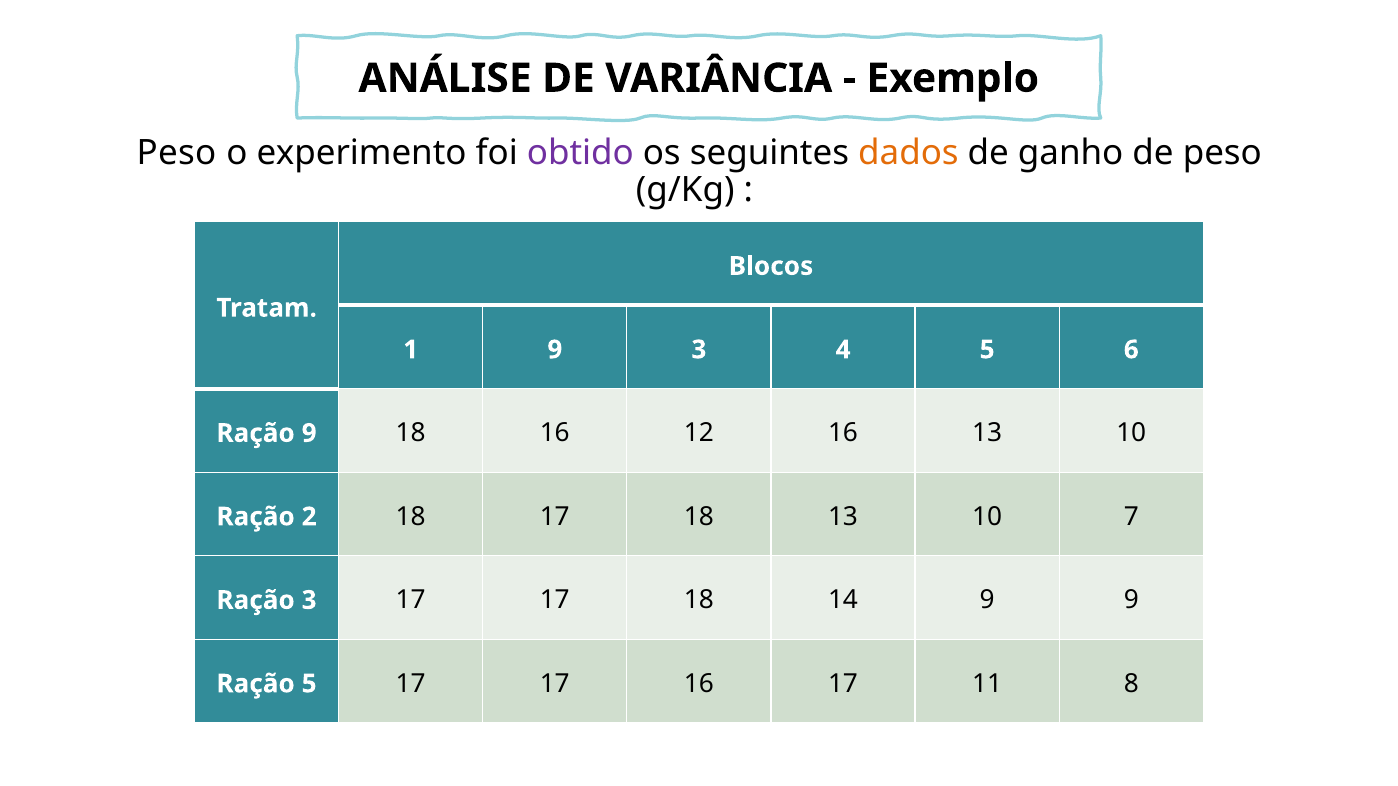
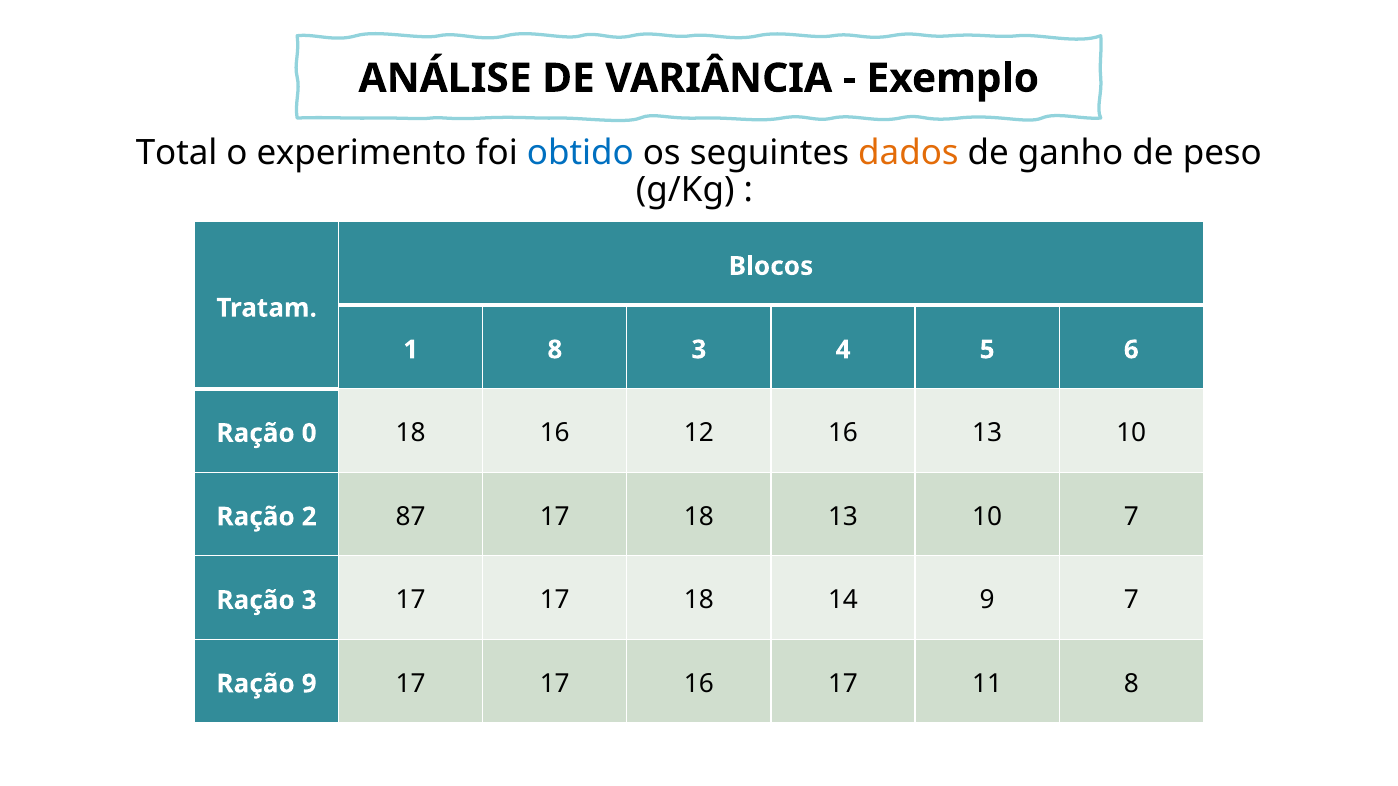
Peso at (176, 153): Peso -> Total
obtido colour: purple -> blue
1 9: 9 -> 8
Ração 9: 9 -> 0
2 18: 18 -> 87
9 9: 9 -> 7
Ração 5: 5 -> 9
